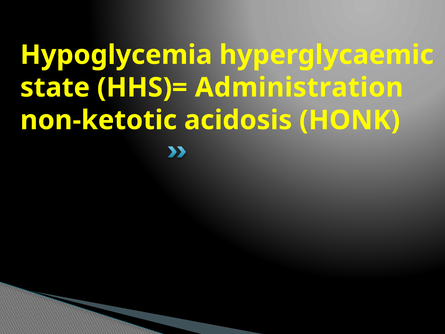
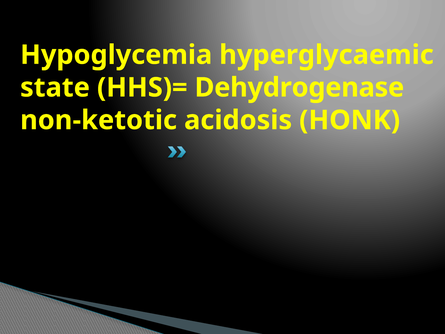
Administration: Administration -> Dehydrogenase
